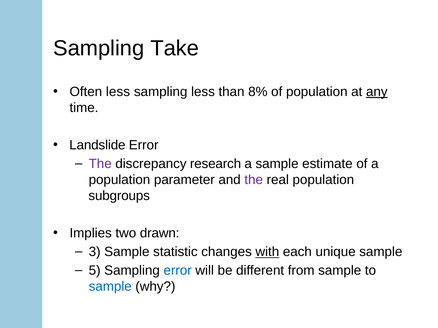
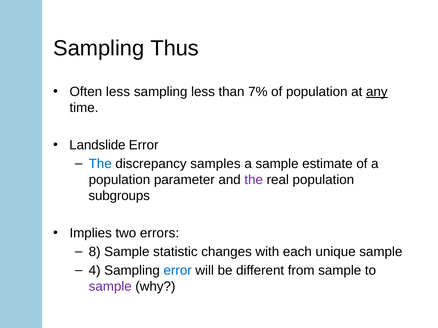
Take: Take -> Thus
8%: 8% -> 7%
The at (100, 164) colour: purple -> blue
research: research -> samples
drawn: drawn -> errors
3: 3 -> 8
with underline: present -> none
5: 5 -> 4
sample at (110, 287) colour: blue -> purple
